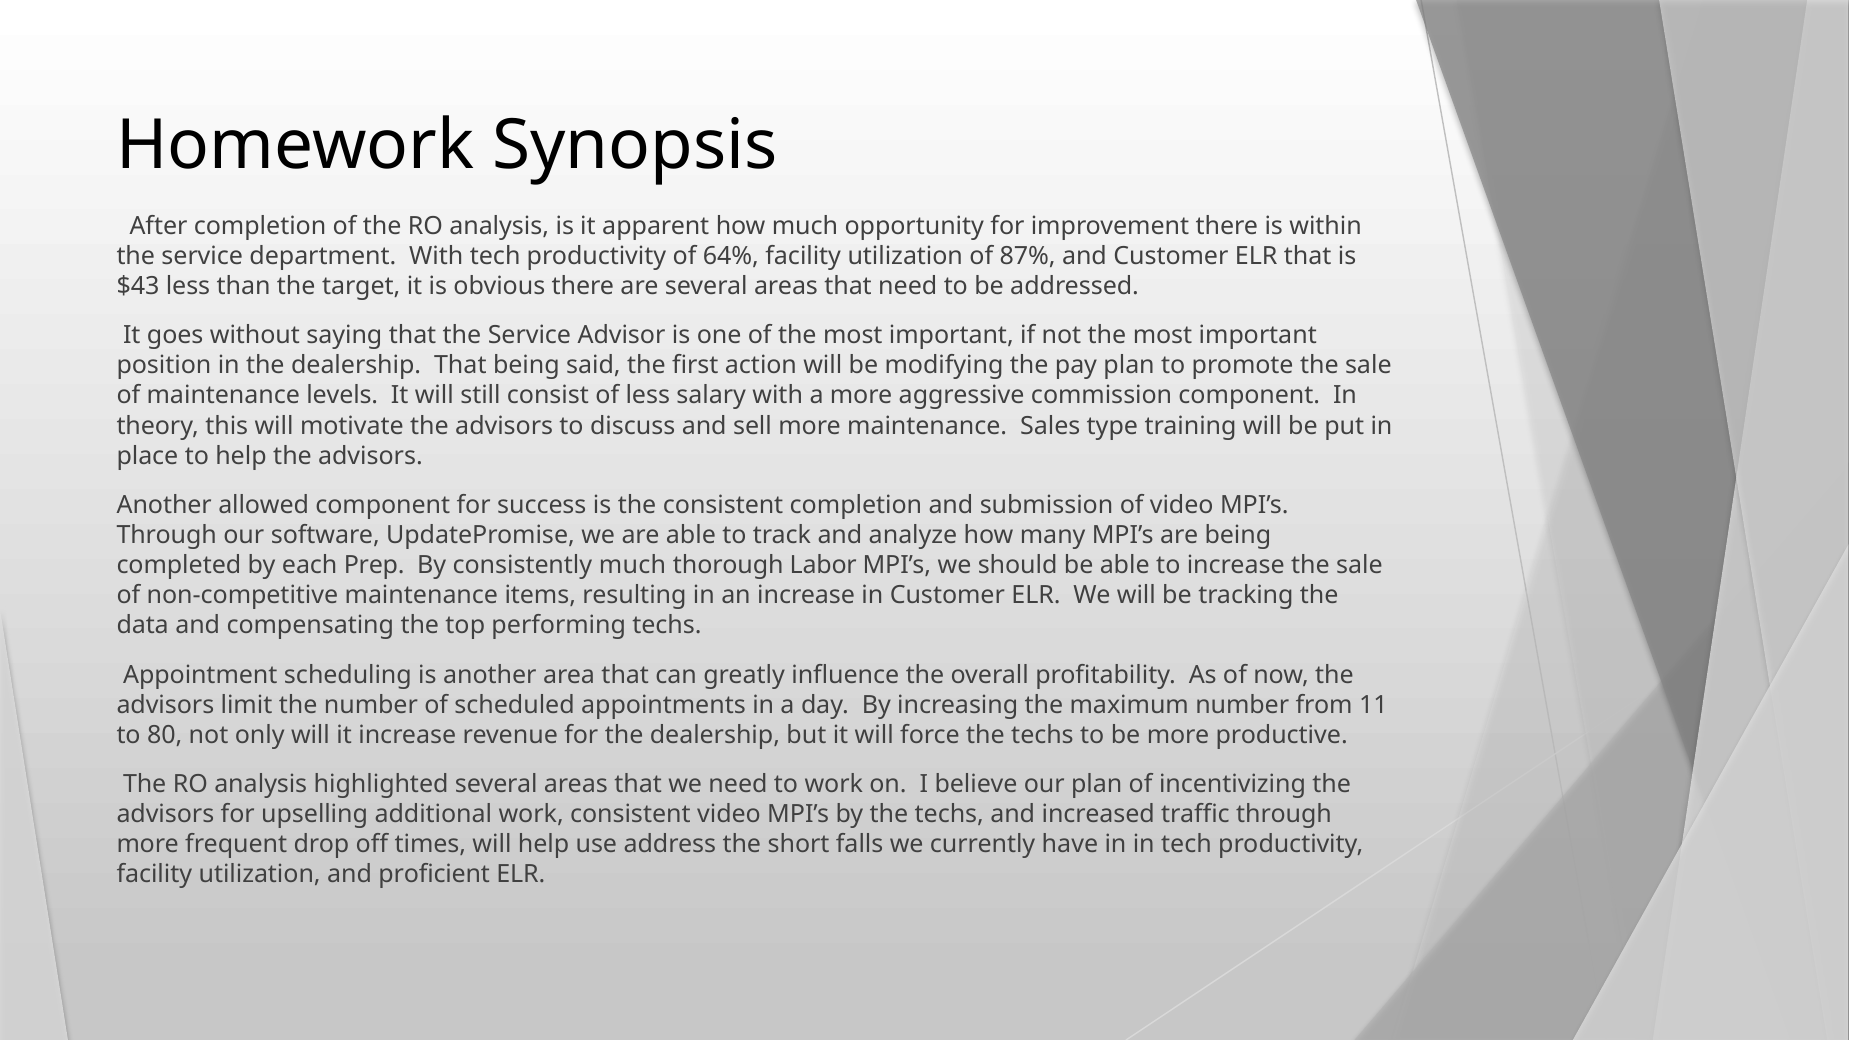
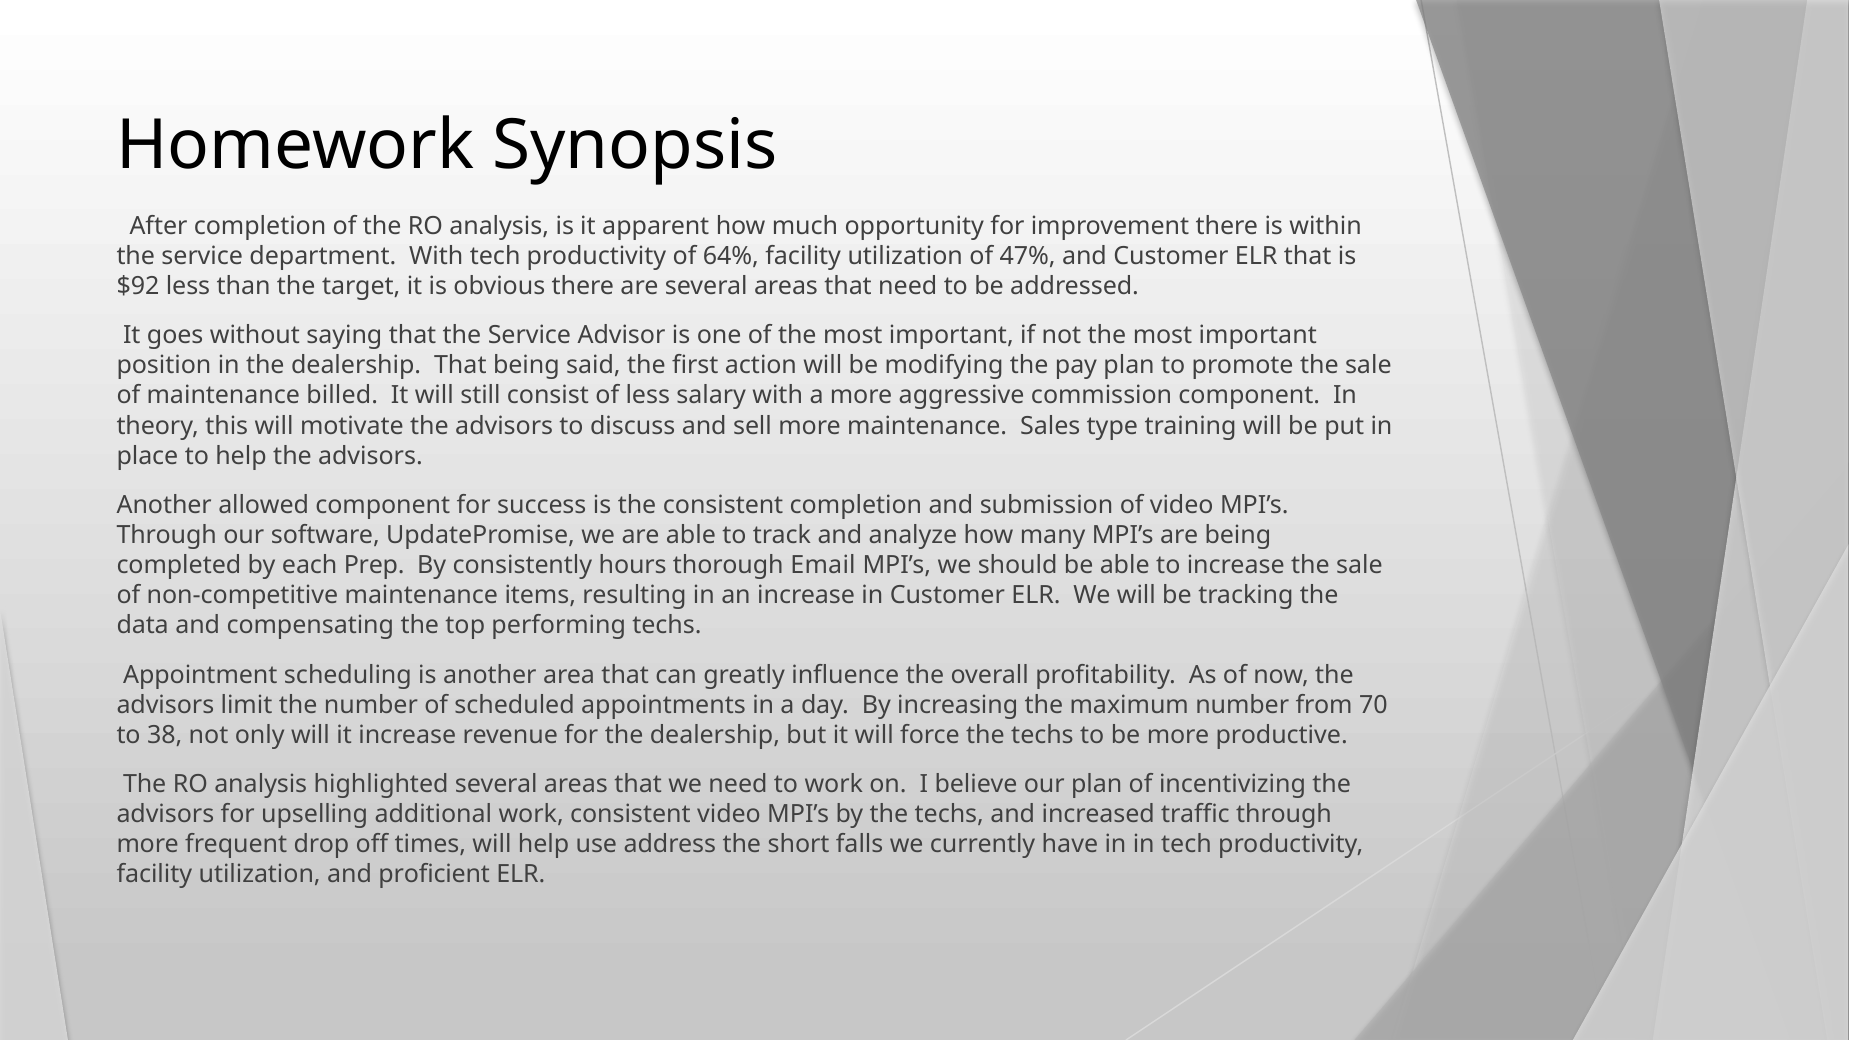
87%: 87% -> 47%
$43: $43 -> $92
levels: levels -> billed
consistently much: much -> hours
Labor: Labor -> Email
11: 11 -> 70
80: 80 -> 38
